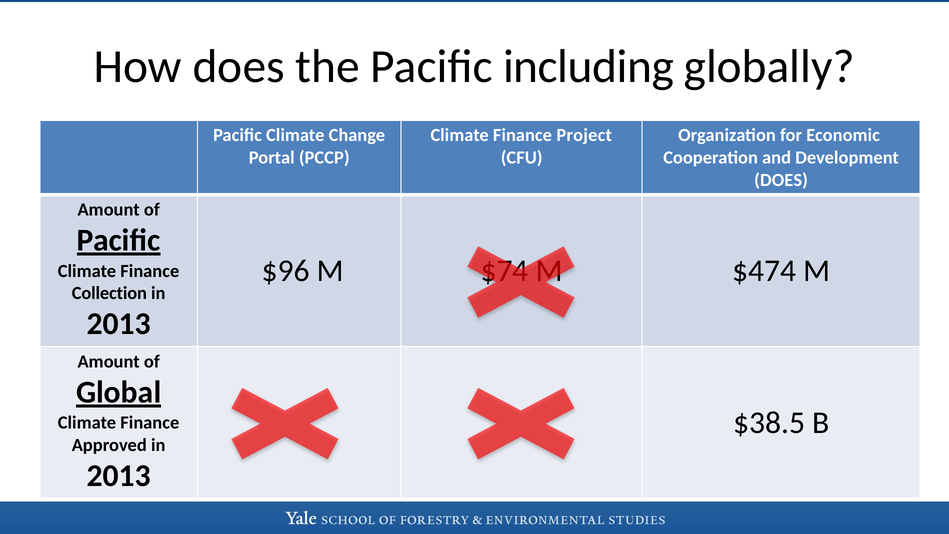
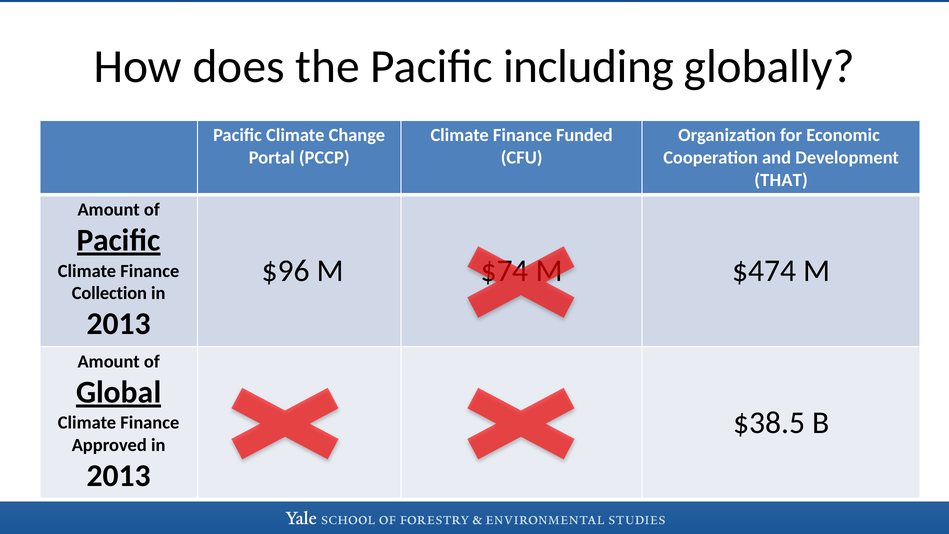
Project: Project -> Funded
DOES at (781, 180): DOES -> THAT
